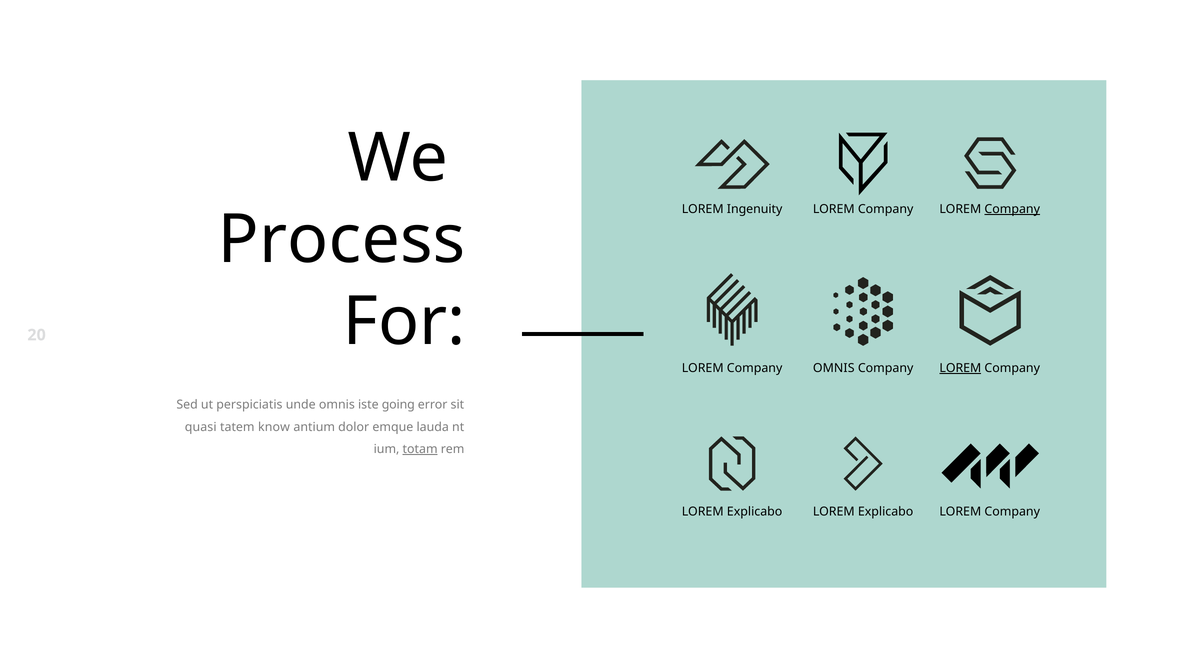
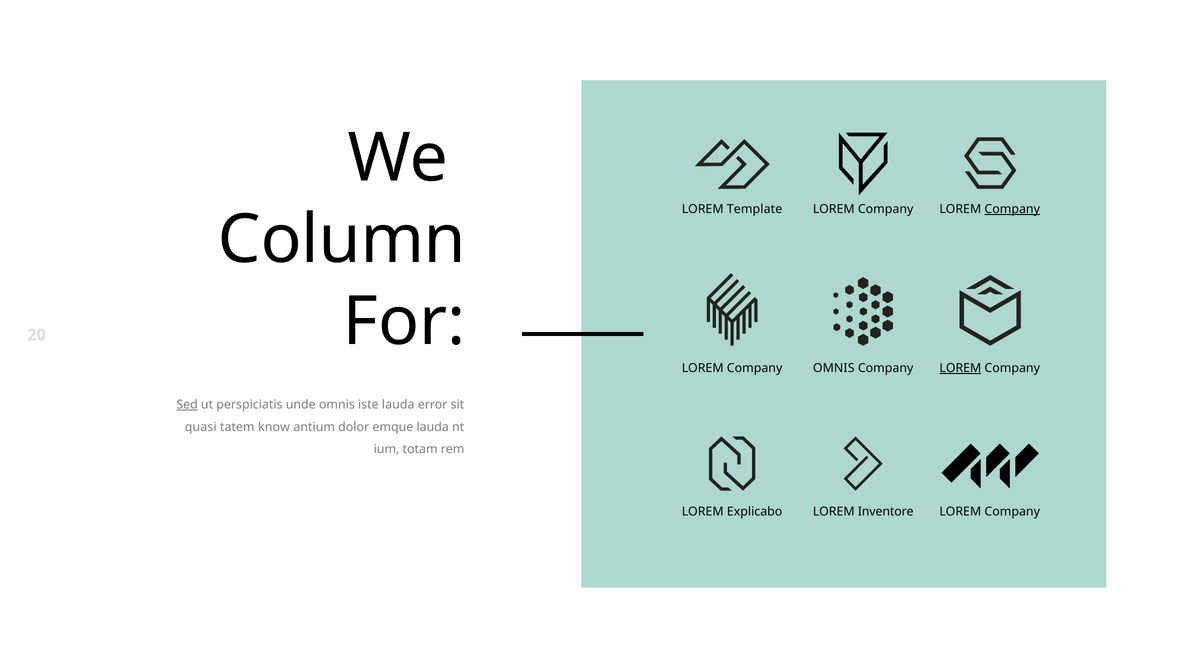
Ingenuity: Ingenuity -> Template
Process: Process -> Column
Sed underline: none -> present
iste going: going -> lauda
totam underline: present -> none
Explicabo at (886, 512): Explicabo -> Inventore
